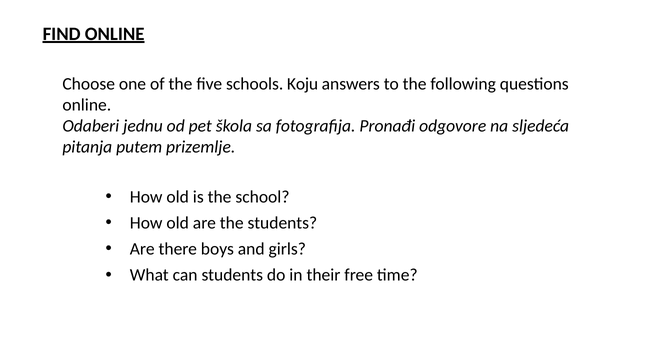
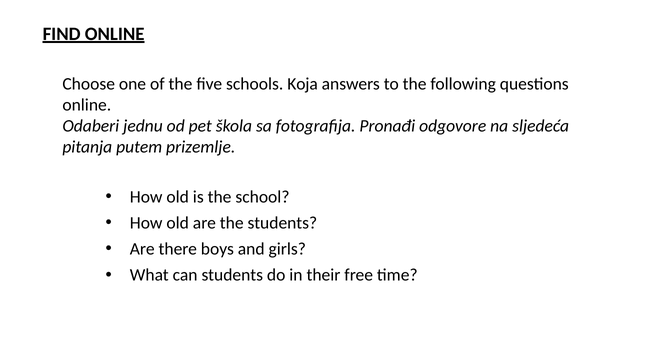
Koju: Koju -> Koja
